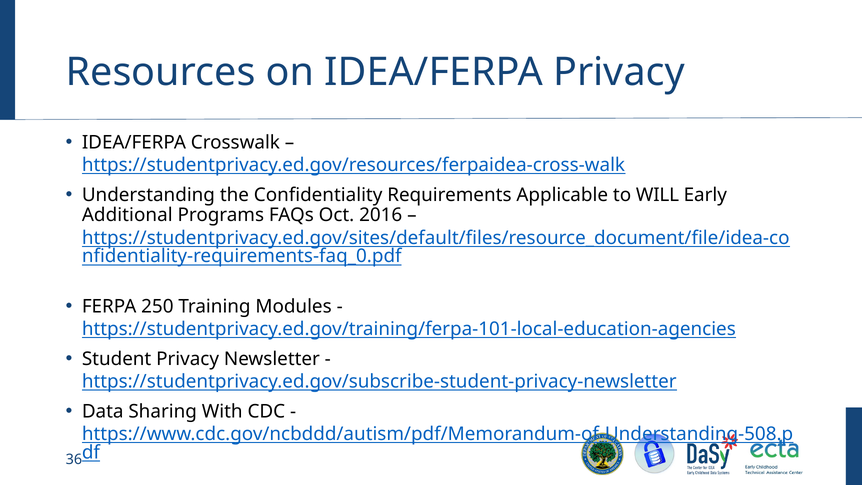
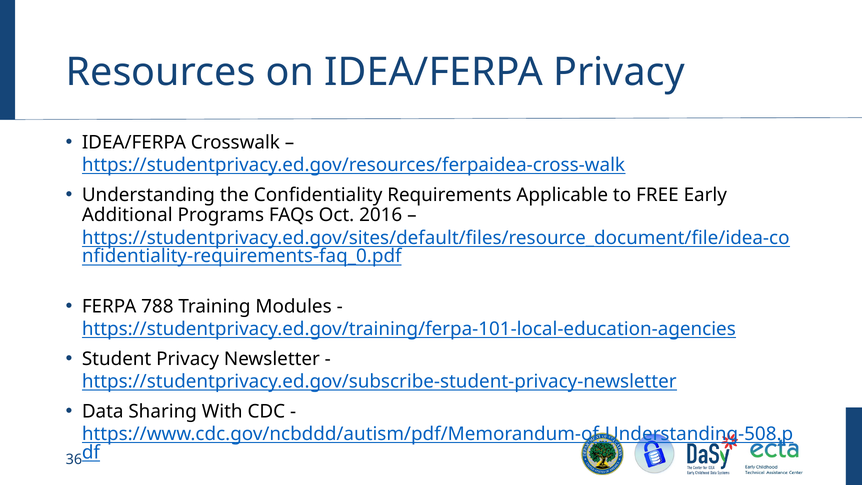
WILL: WILL -> FREE
250: 250 -> 788
